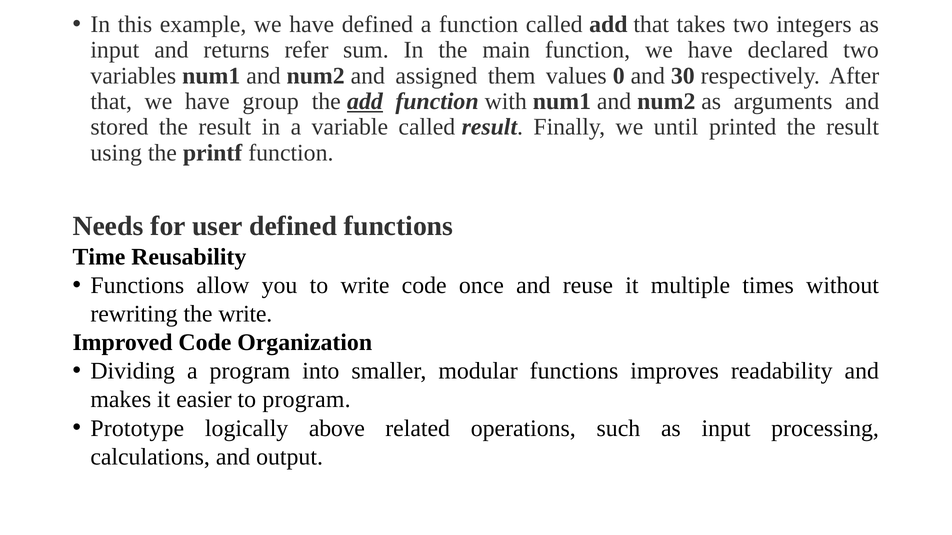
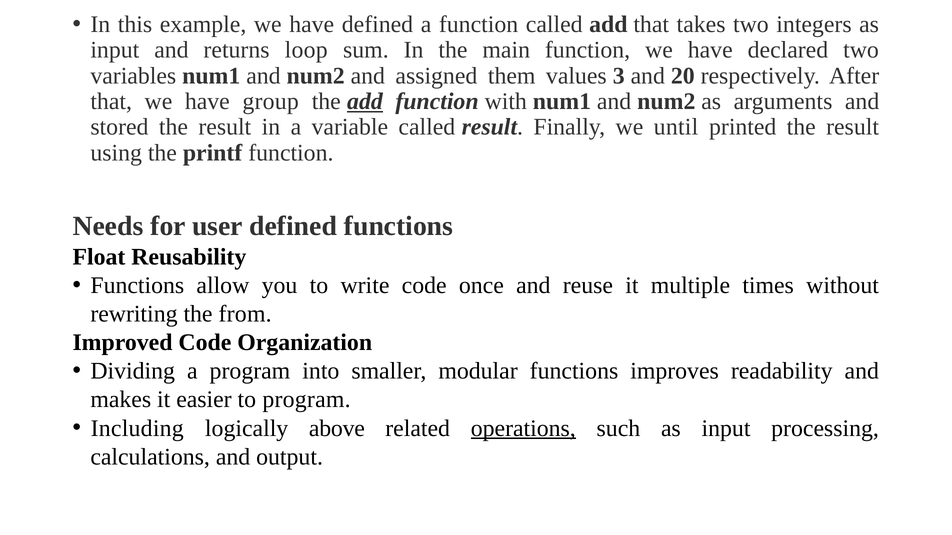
refer: refer -> loop
0: 0 -> 3
30: 30 -> 20
Time: Time -> Float
the write: write -> from
Prototype: Prototype -> Including
operations underline: none -> present
